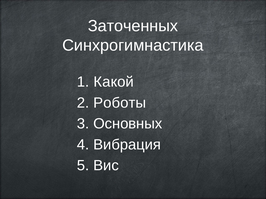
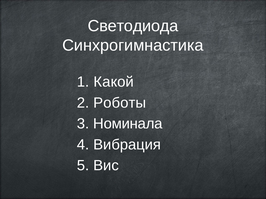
Заточенных: Заточенных -> Светодиода
Основных: Основных -> Номинала
